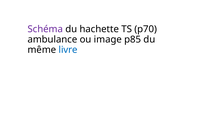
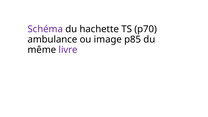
livre colour: blue -> purple
